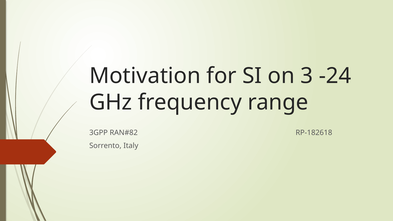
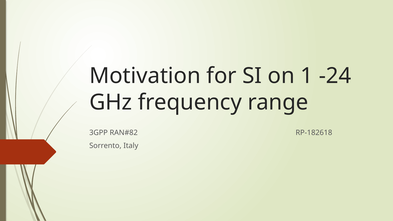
3: 3 -> 1
